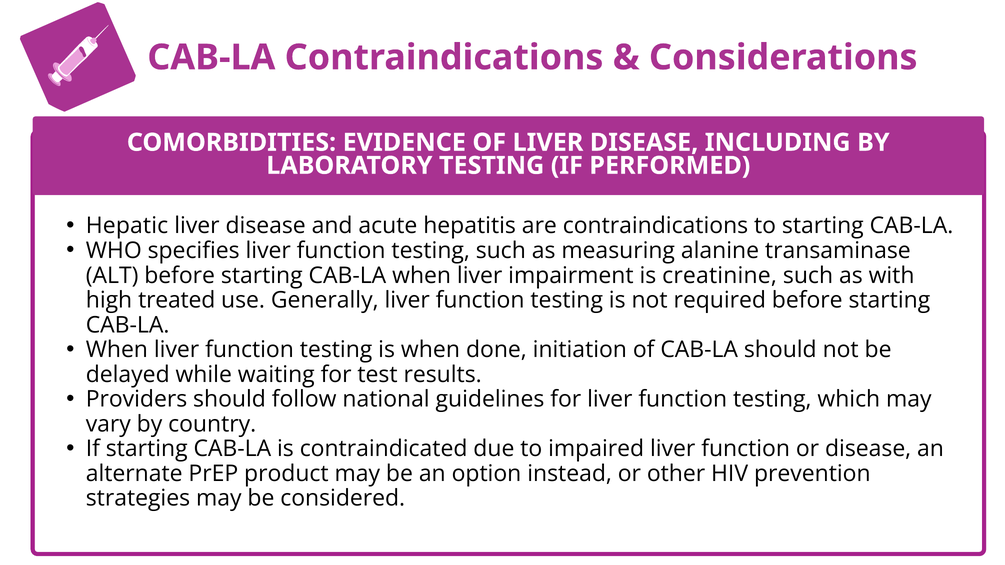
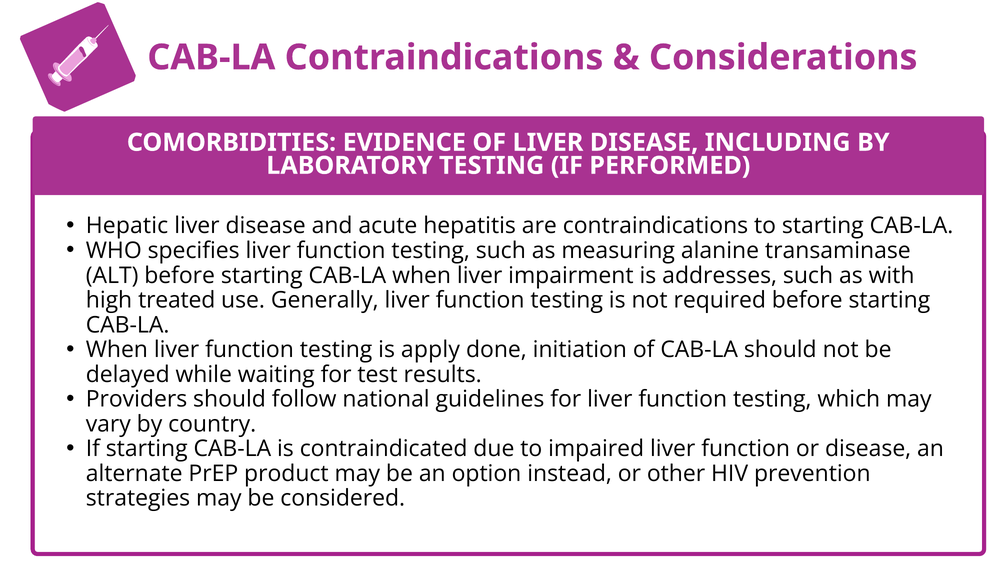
creatinine: creatinine -> addresses
is when: when -> apply
